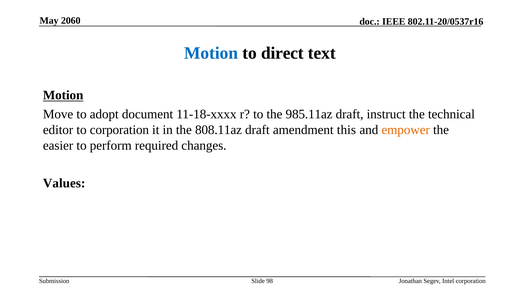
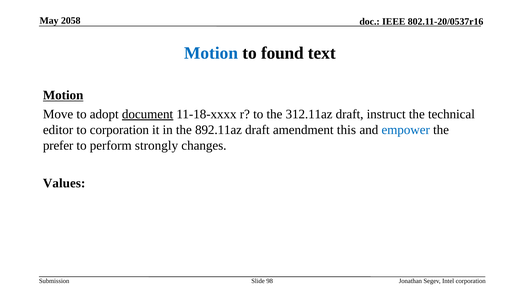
2060: 2060 -> 2058
direct: direct -> found
document underline: none -> present
985.11az: 985.11az -> 312.11az
808.11az: 808.11az -> 892.11az
empower colour: orange -> blue
easier: easier -> prefer
required: required -> strongly
